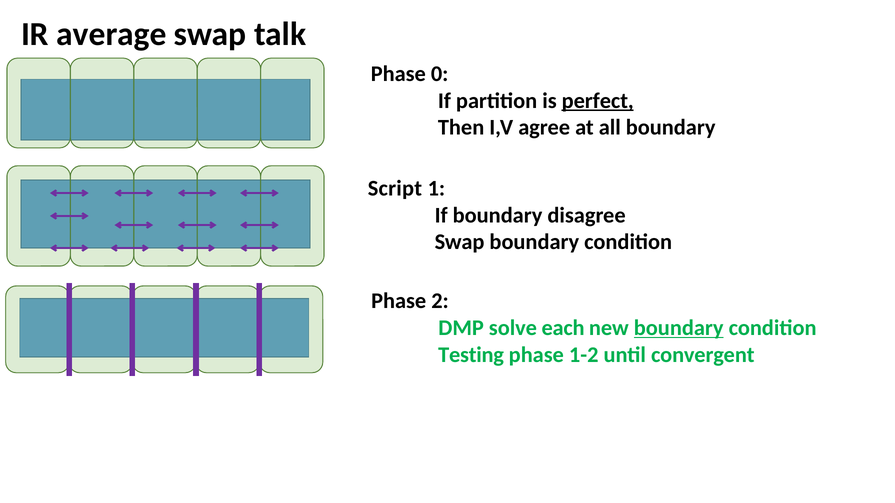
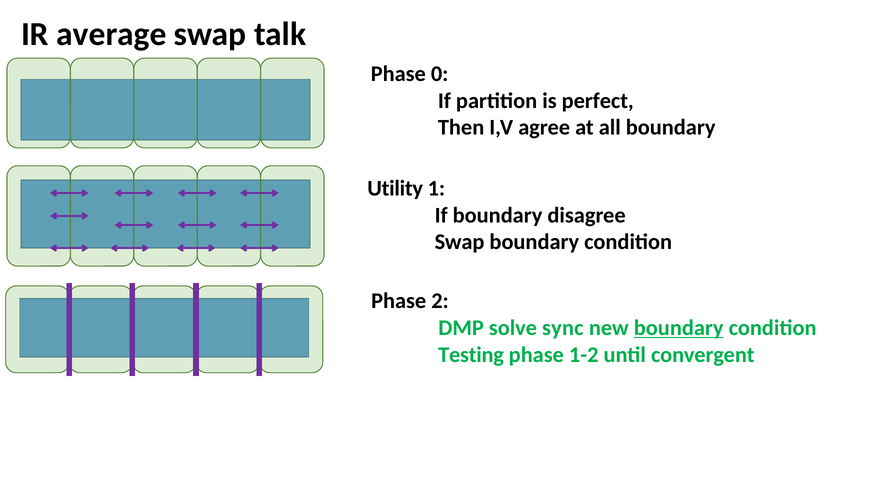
perfect underline: present -> none
Script: Script -> Utility
each: each -> sync
